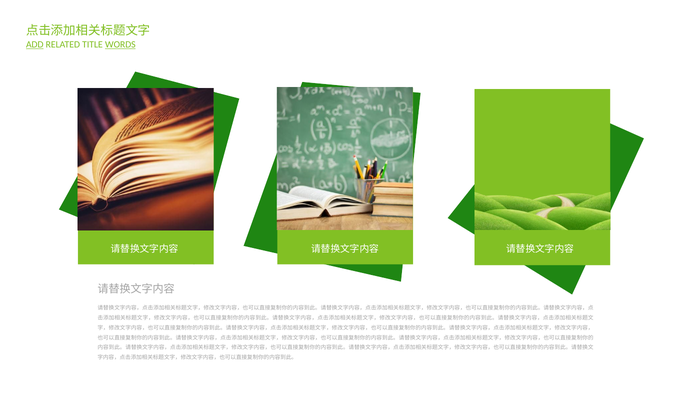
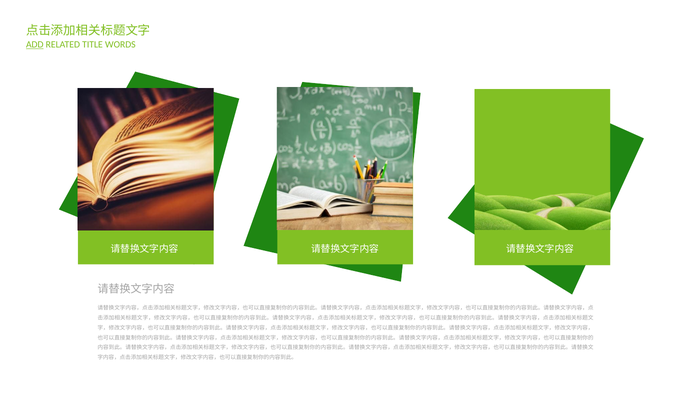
WORDS underline: present -> none
